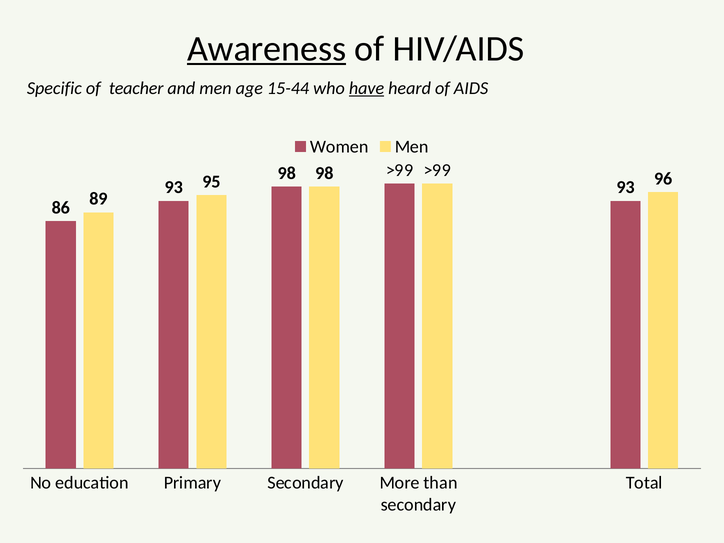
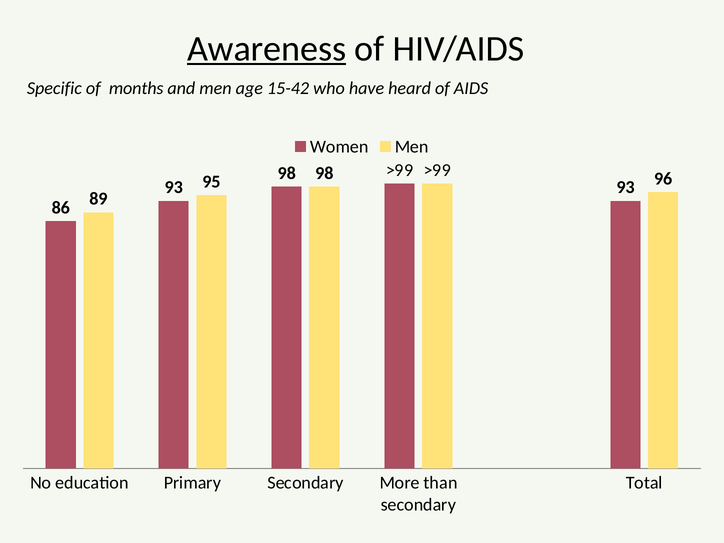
teacher: teacher -> months
15-44: 15-44 -> 15-42
have underline: present -> none
